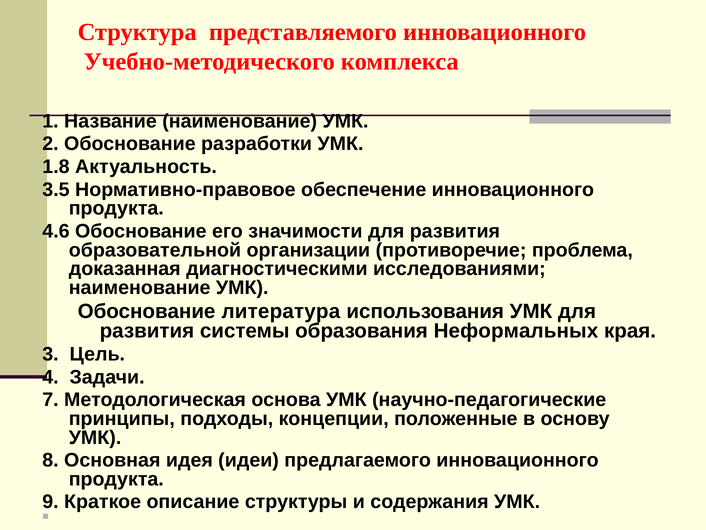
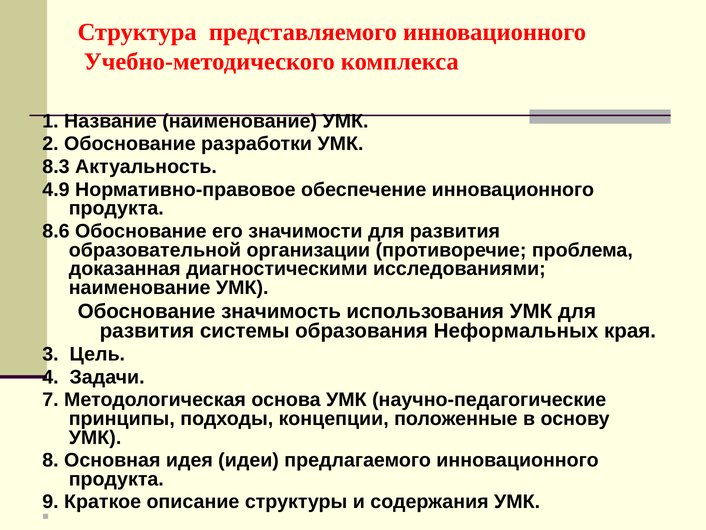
1.8: 1.8 -> 8.3
3.5: 3.5 -> 4.9
4.6: 4.6 -> 8.6
литература: литература -> значимость
